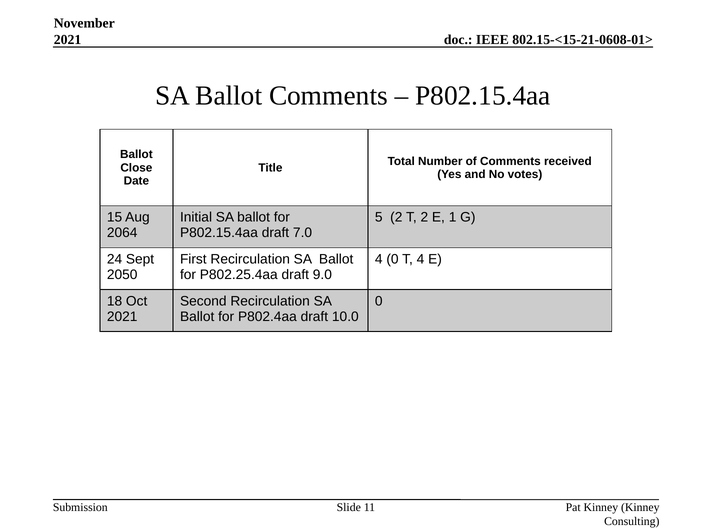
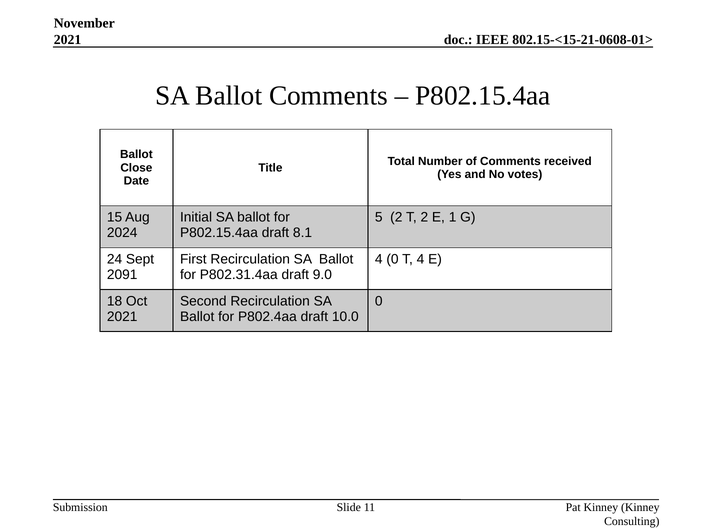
2064: 2064 -> 2024
7.0: 7.0 -> 8.1
2050: 2050 -> 2091
P802.25.4aa: P802.25.4aa -> P802.31.4aa
